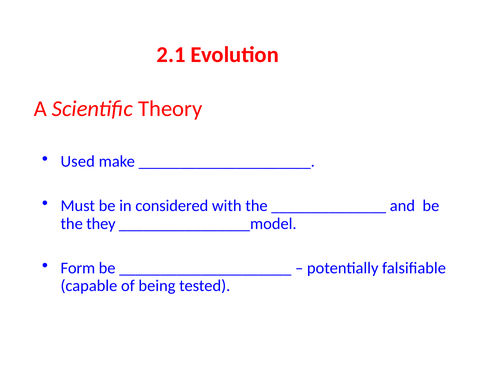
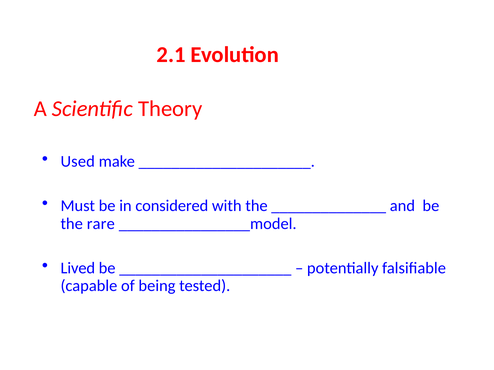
they: they -> rare
Form: Form -> Lived
